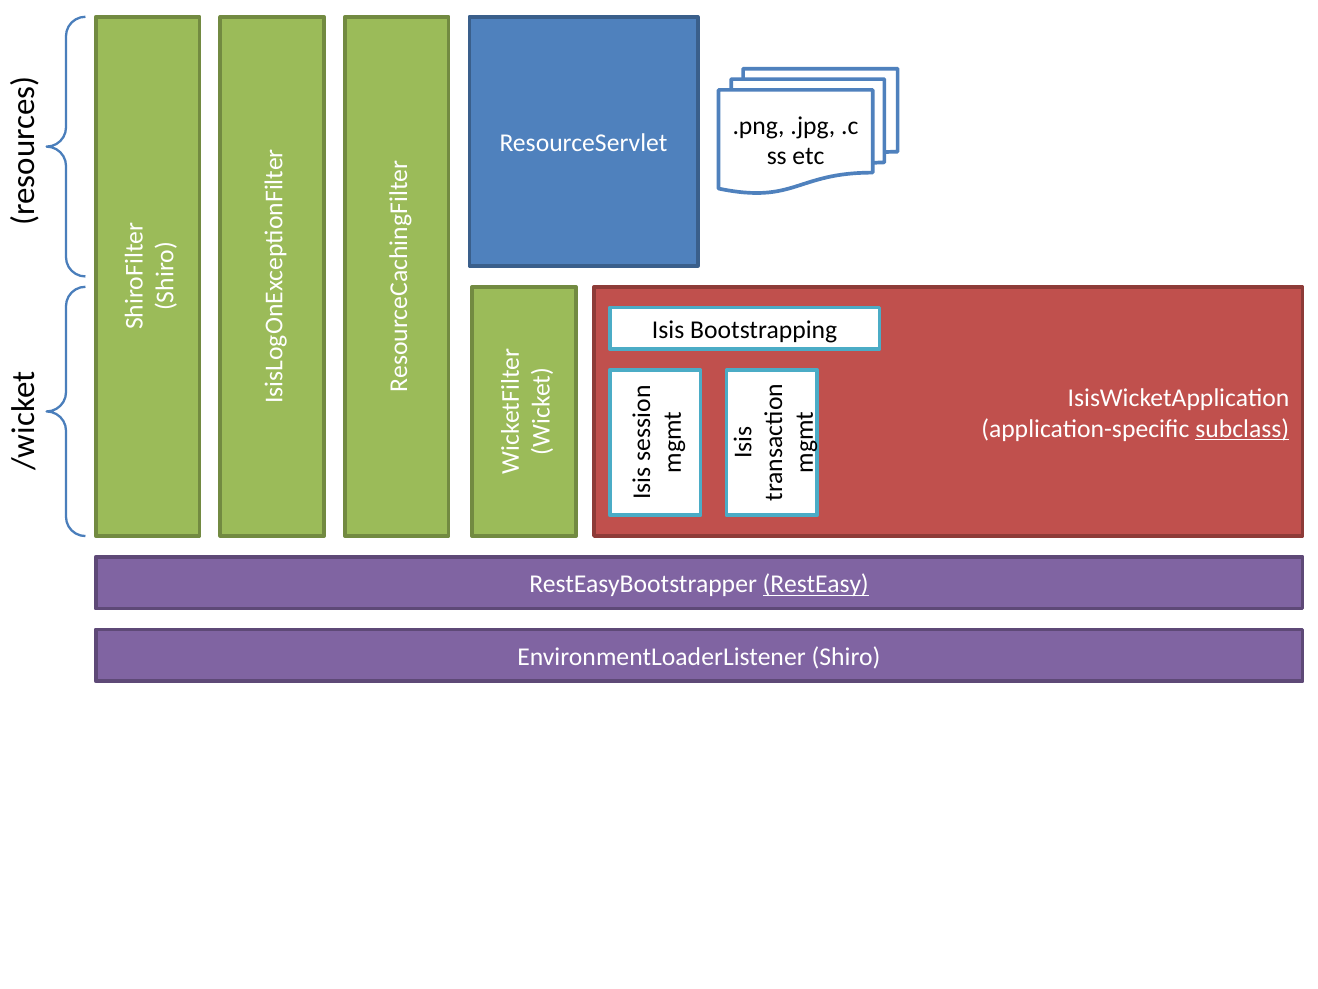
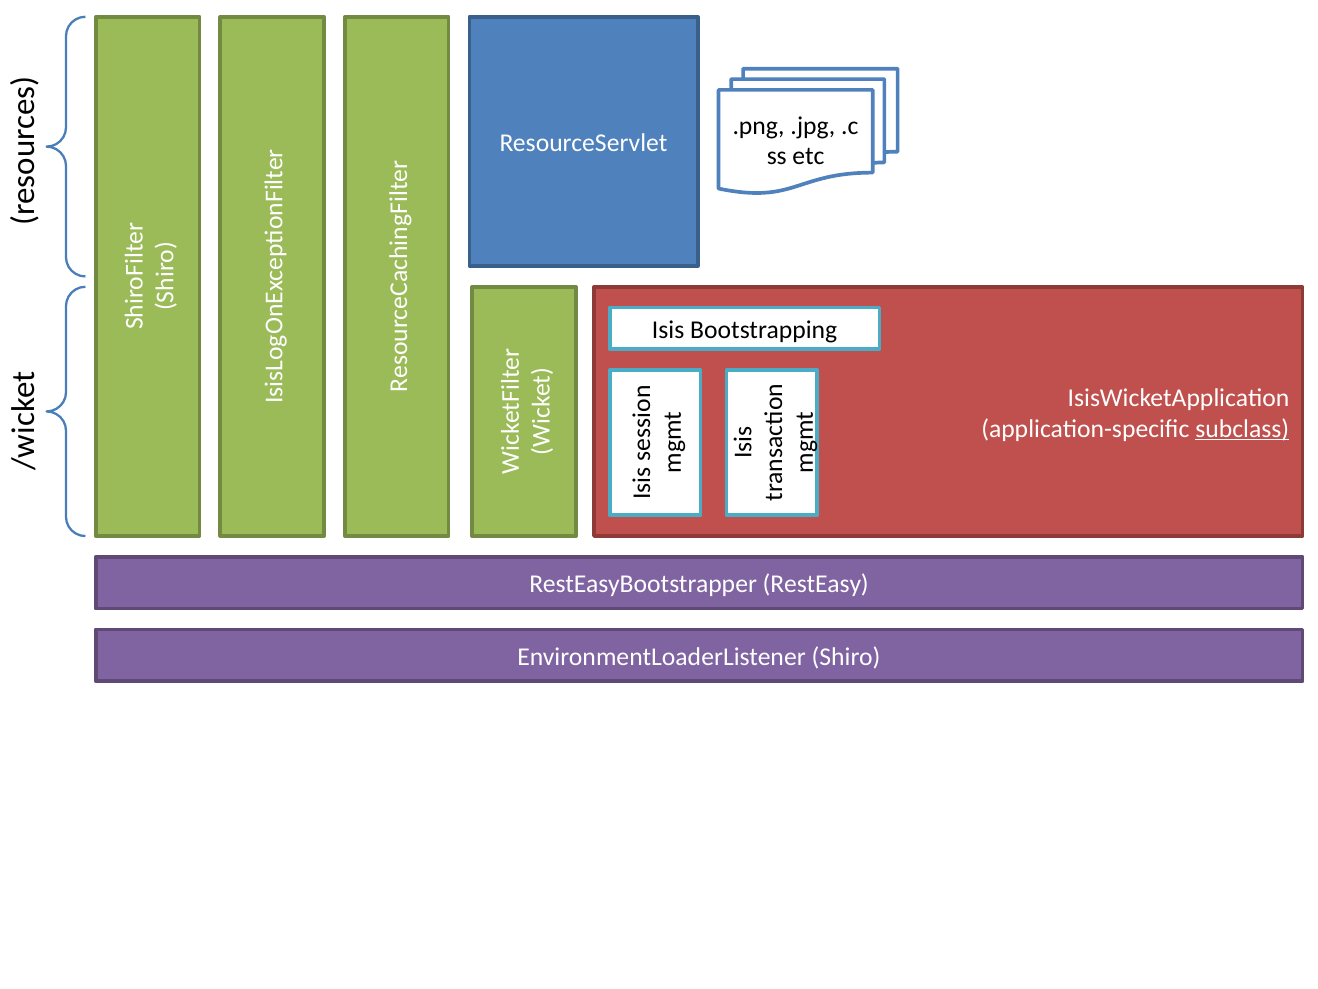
RestEasy underline: present -> none
